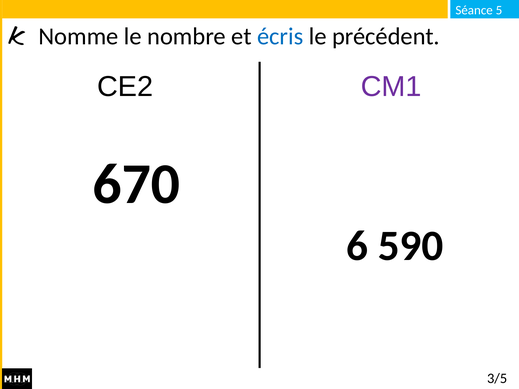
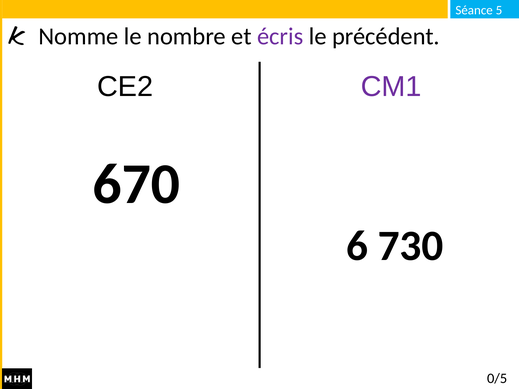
écris colour: blue -> purple
590: 590 -> 730
3/5: 3/5 -> 0/5
